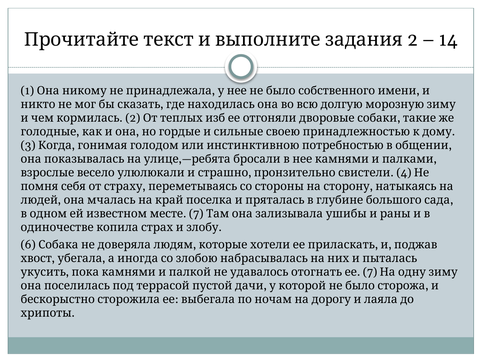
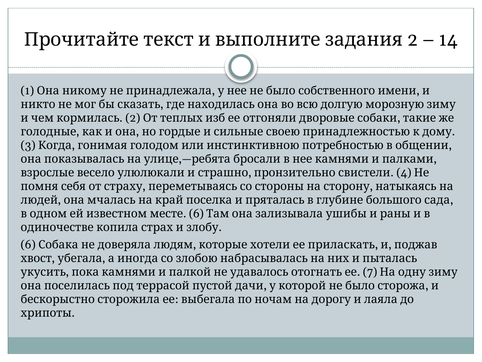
7 at (196, 213): 7 -> 6
